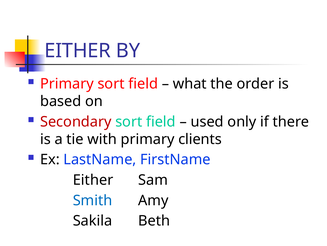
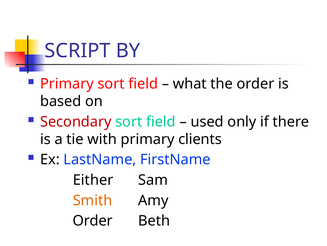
EITHER at (78, 51): EITHER -> SCRIPT
Smith colour: blue -> orange
Sakila at (93, 220): Sakila -> Order
